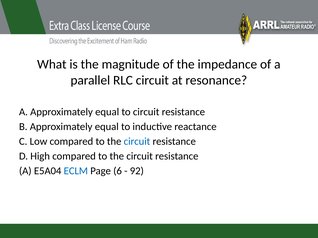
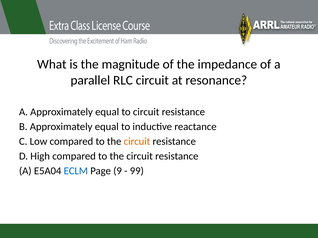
circuit at (137, 142) colour: blue -> orange
6: 6 -> 9
92: 92 -> 99
